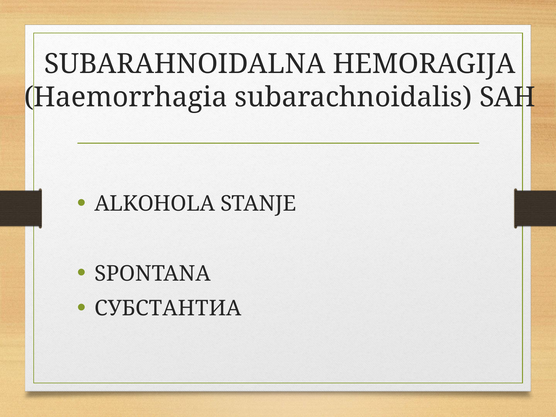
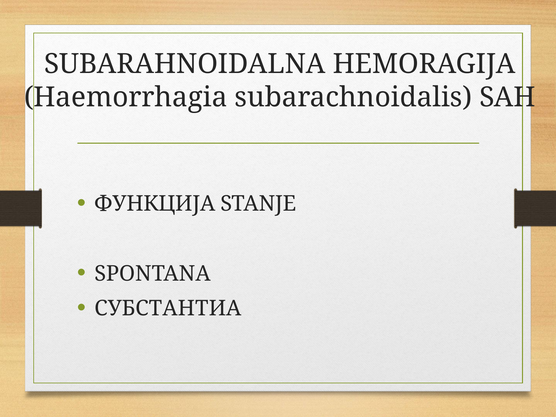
ALKOHOLA: ALKOHOLA -> ФУНКЦИЈА
